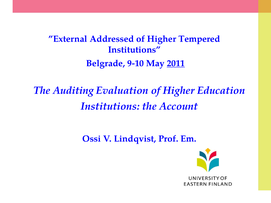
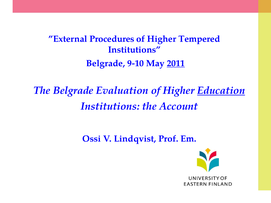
Addressed: Addressed -> Procedures
The Auditing: Auditing -> Belgrade
Education underline: none -> present
